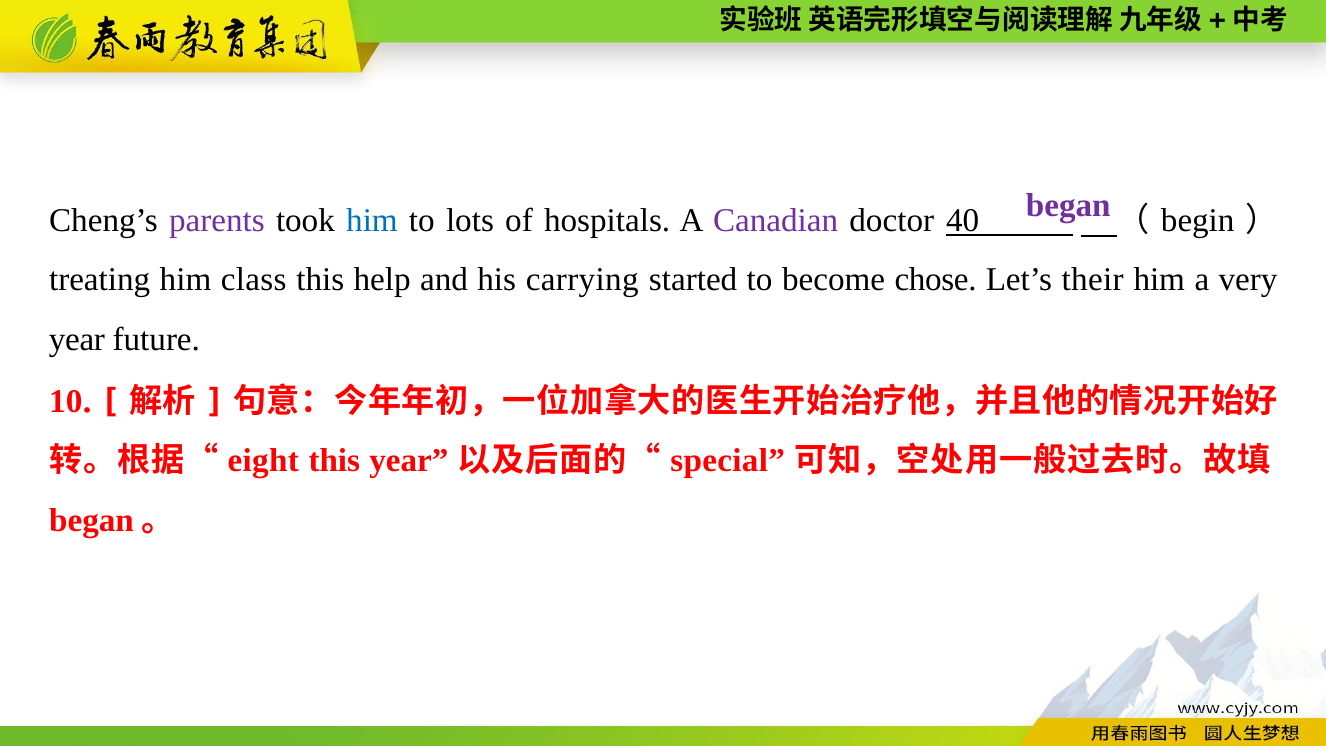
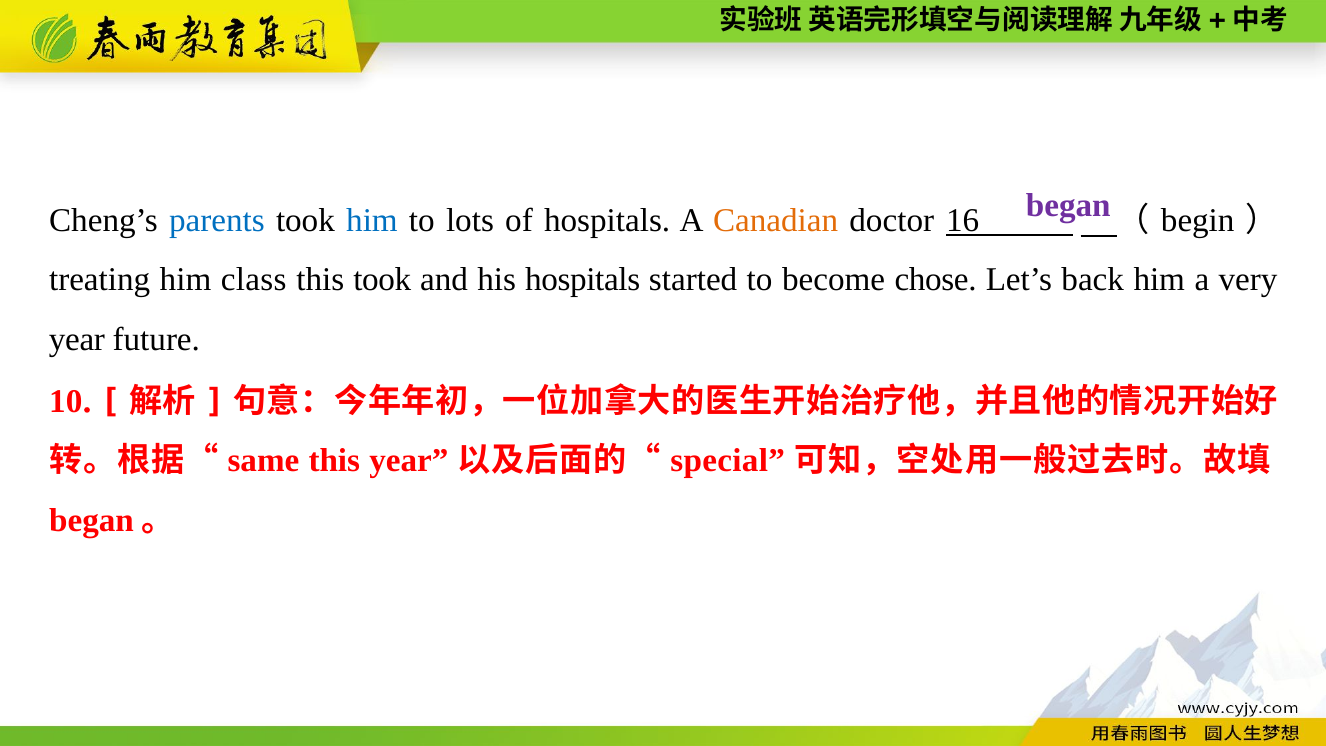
parents colour: purple -> blue
Canadian colour: purple -> orange
40: 40 -> 16
this help: help -> took
his carrying: carrying -> hospitals
their: their -> back
eight: eight -> same
